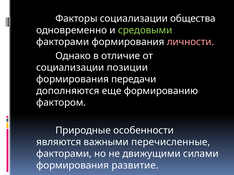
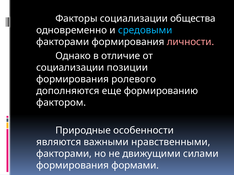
средовыми colour: light green -> light blue
передачи: передачи -> ролевого
перечисленные: перечисленные -> нравственными
развитие: развитие -> формами
